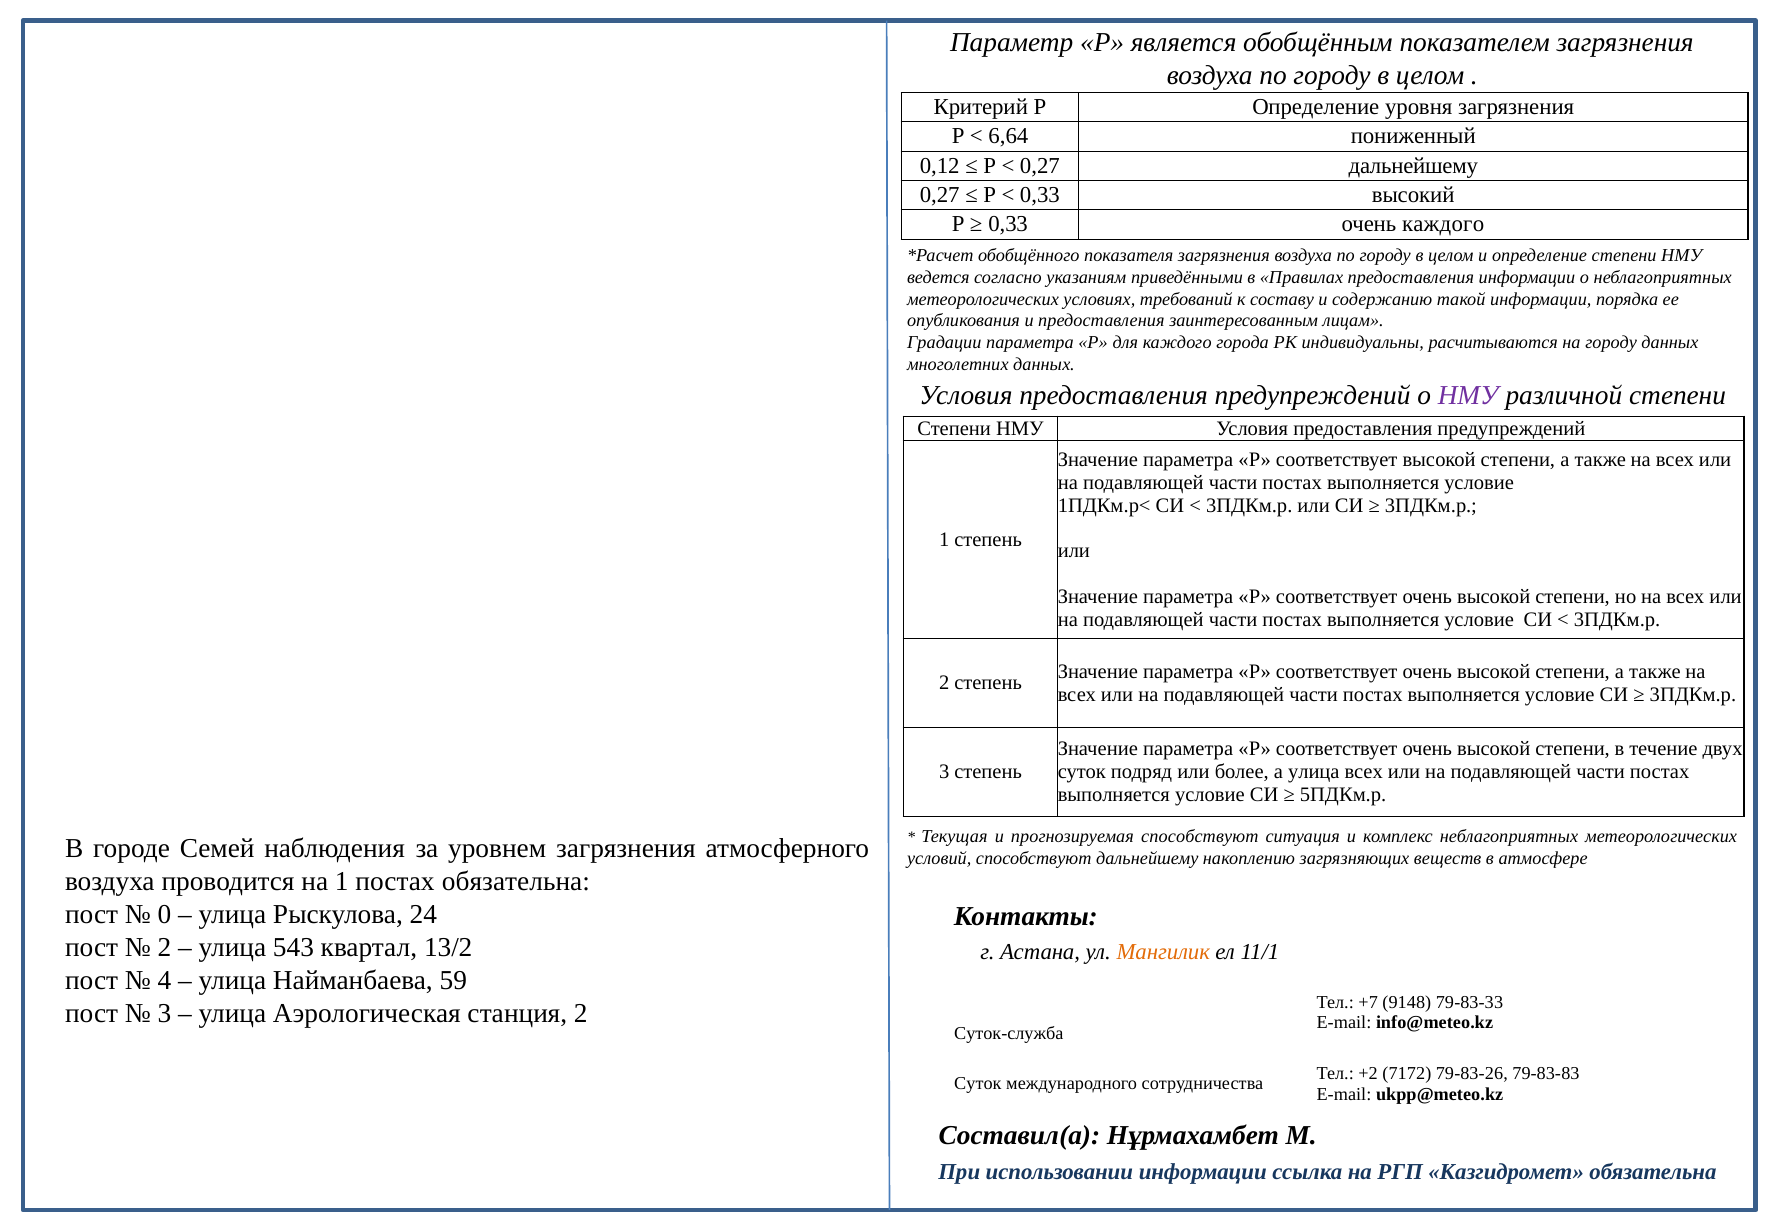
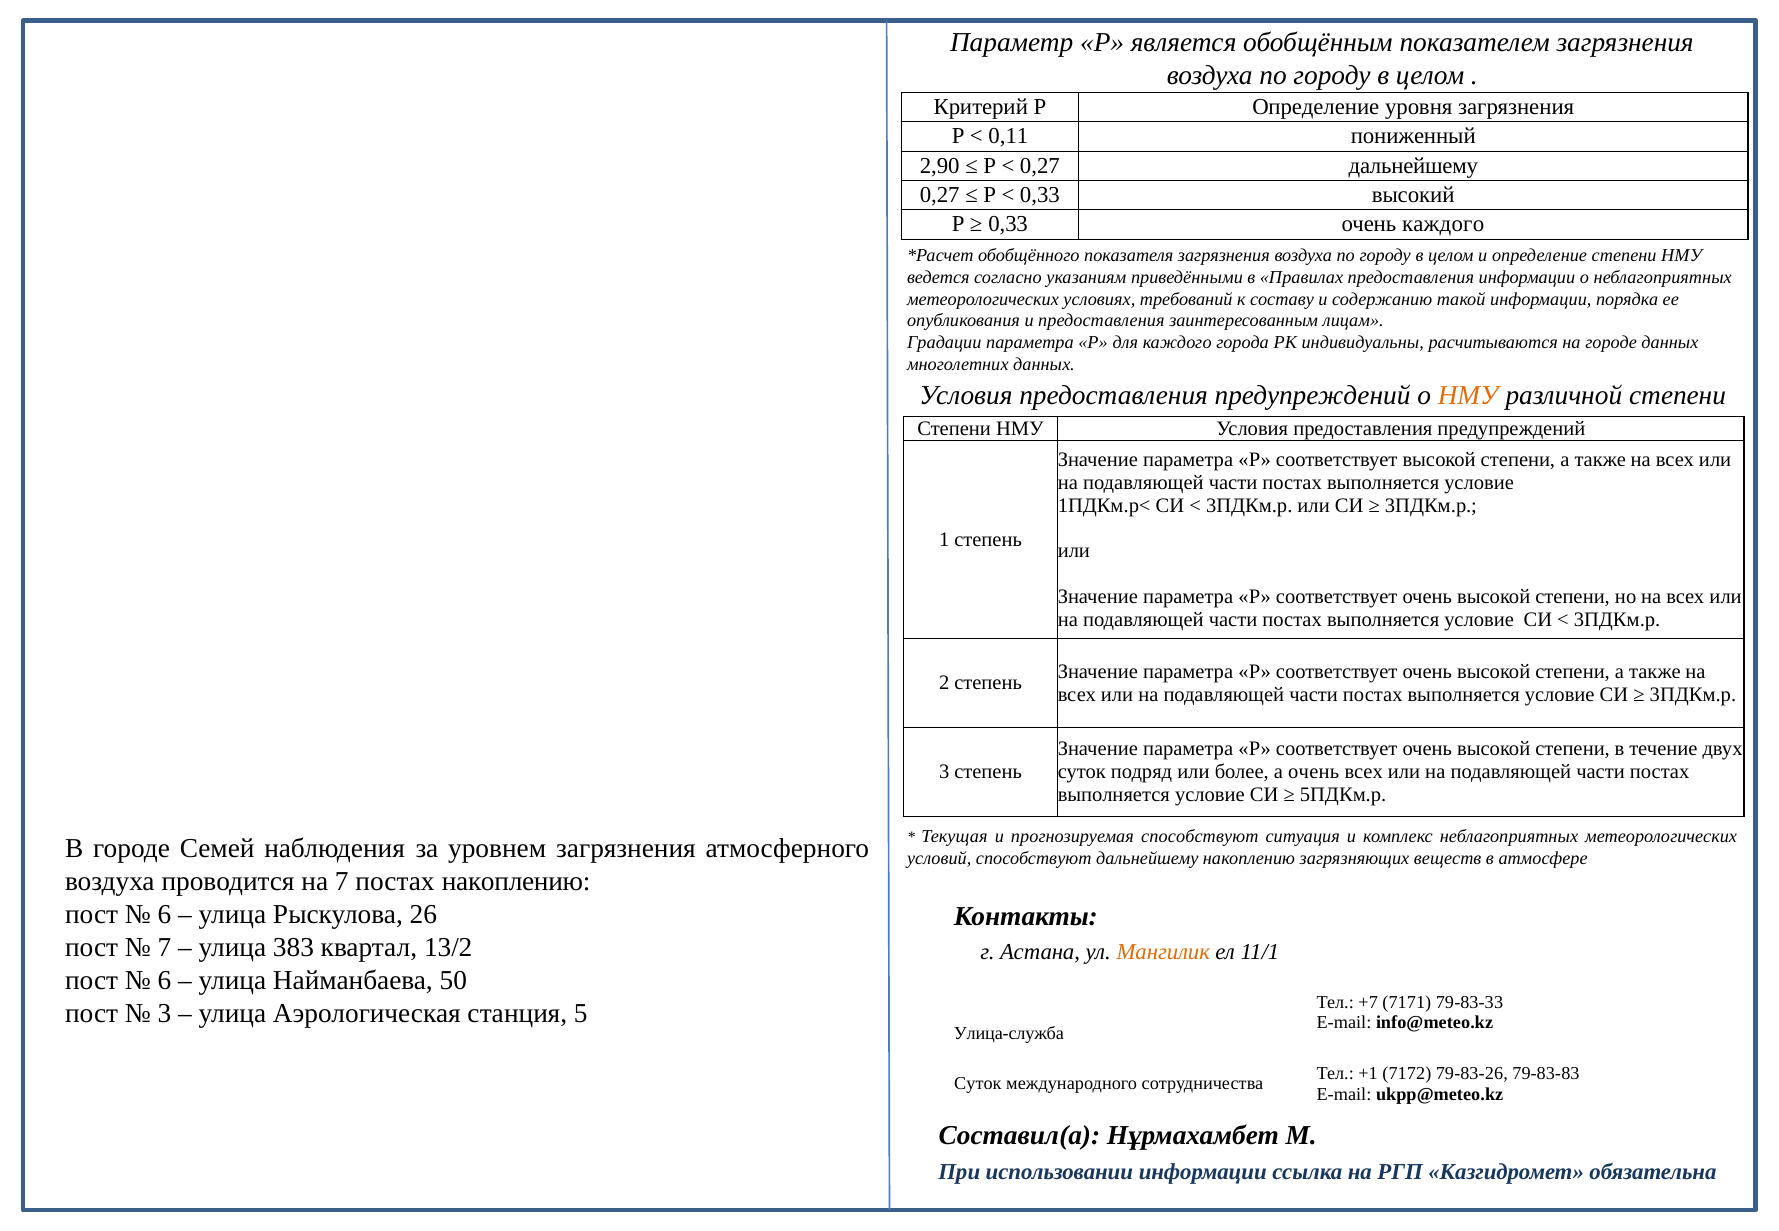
6,64: 6,64 -> 0,11
0,12: 0,12 -> 2,90
на городу: городу -> городе
НМУ at (1468, 396) colour: purple -> orange
а улица: улица -> очень
на 1: 1 -> 7
постах обязательна: обязательна -> накоплению
0 at (164, 915): 0 -> 6
24: 24 -> 26
2 at (164, 948): 2 -> 7
543: 543 -> 383
4 at (164, 981): 4 -> 6
59: 59 -> 50
9148: 9148 -> 7171
станция 2: 2 -> 5
Суток-служба: Суток-служба -> Улица-служба
+2: +2 -> +1
